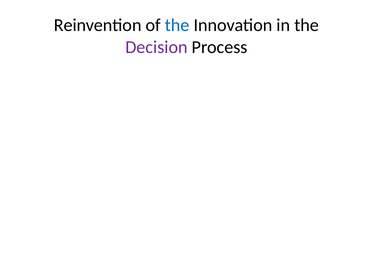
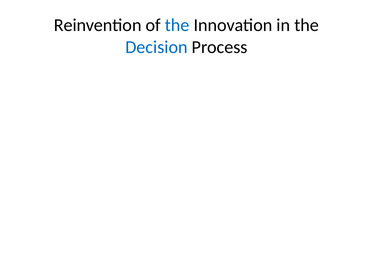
Decision colour: purple -> blue
